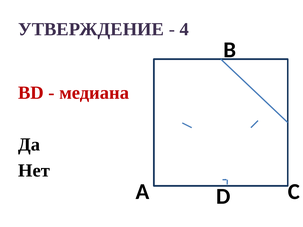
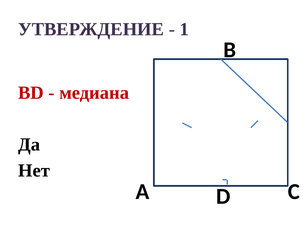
4: 4 -> 1
